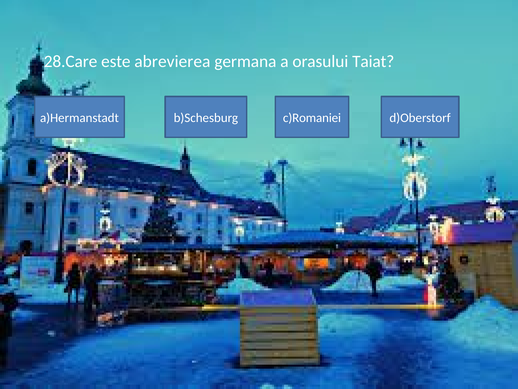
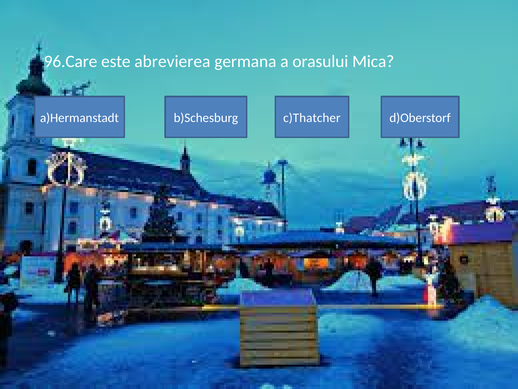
28.Care: 28.Care -> 96.Care
Taiat: Taiat -> Mica
c)Romaniei: c)Romaniei -> c)Thatcher
